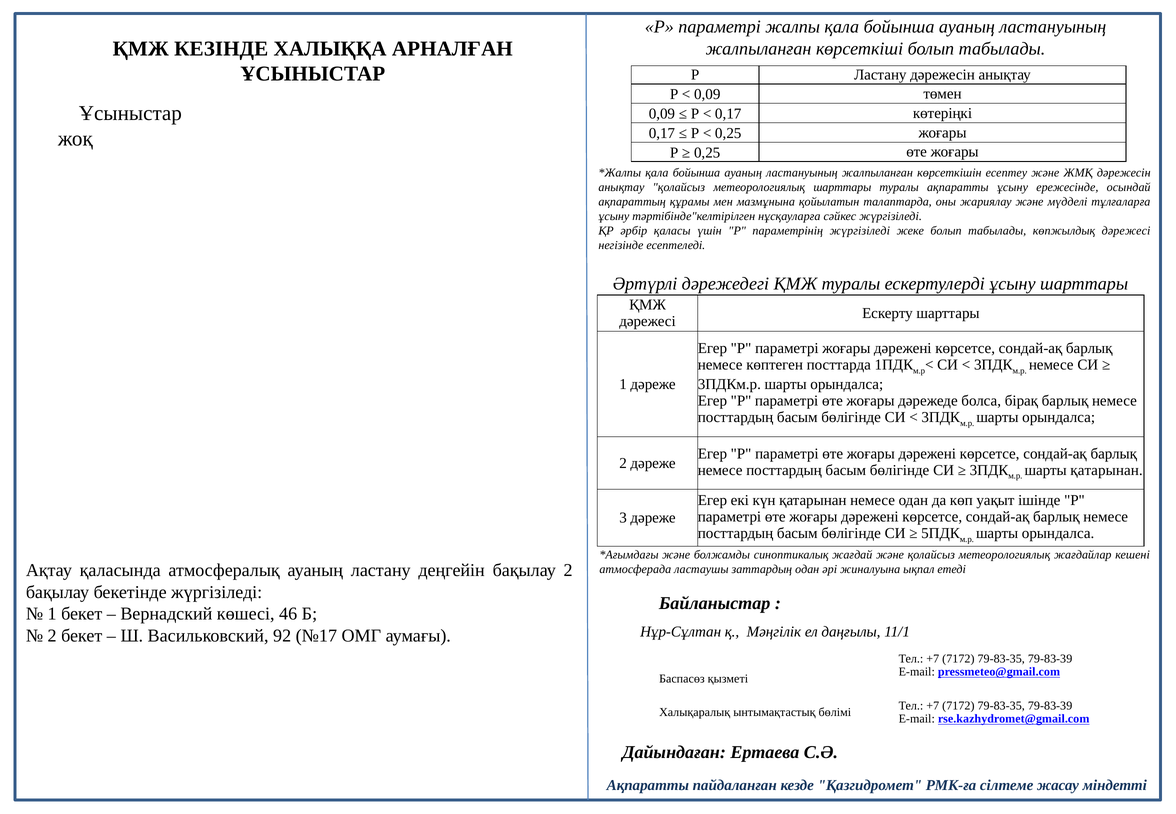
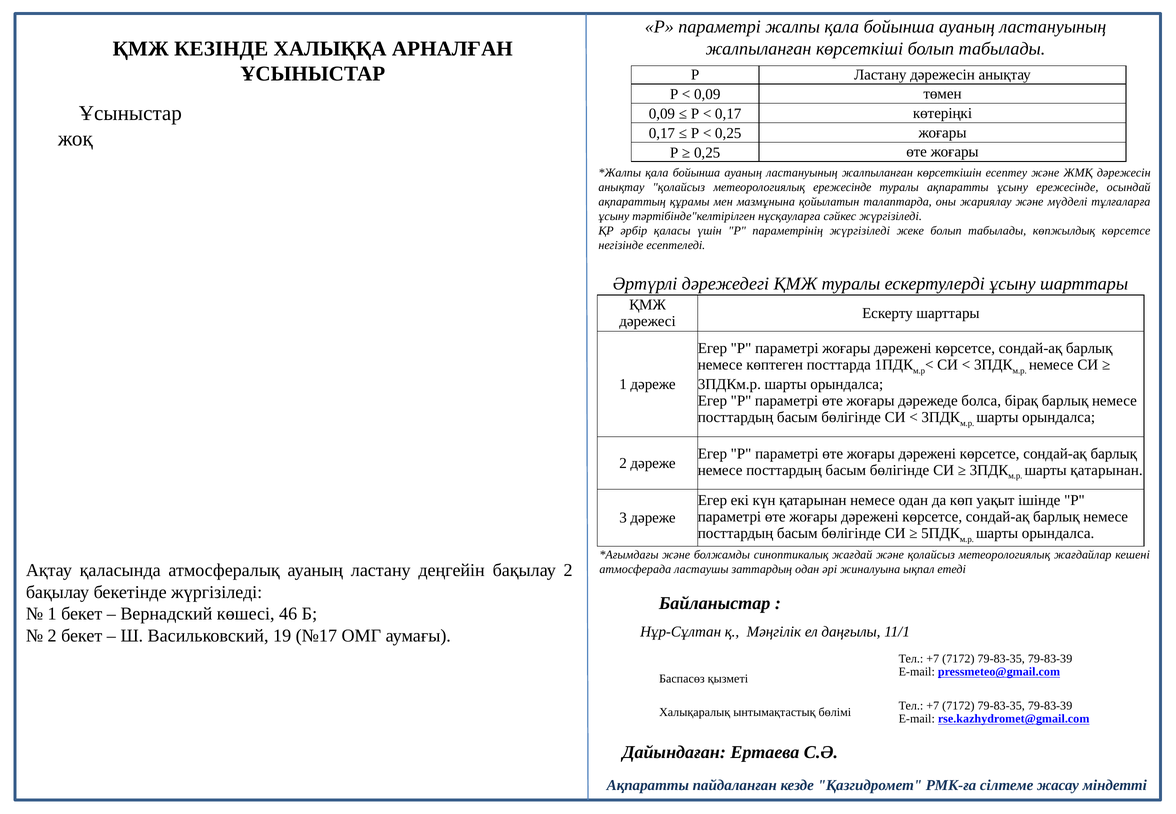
метеорологиялық шарттары: шарттары -> ережесінде
көпжылдық дәрежесі: дәрежесі -> көрсетсе
92: 92 -> 19
